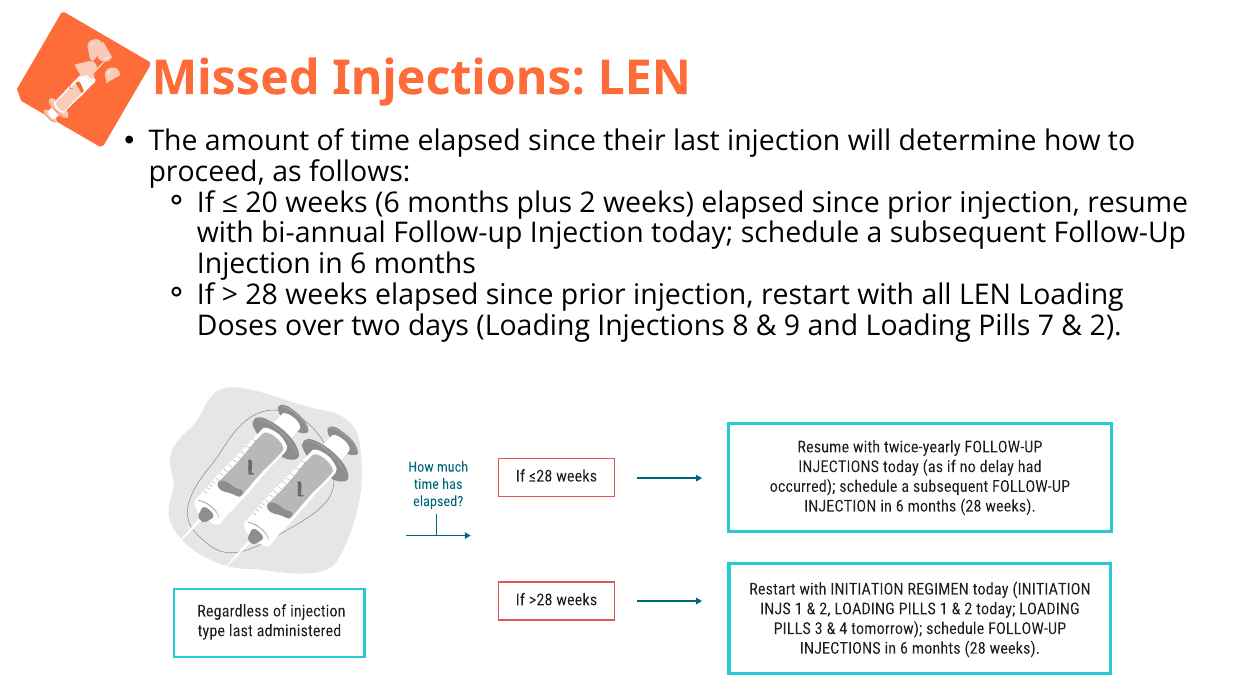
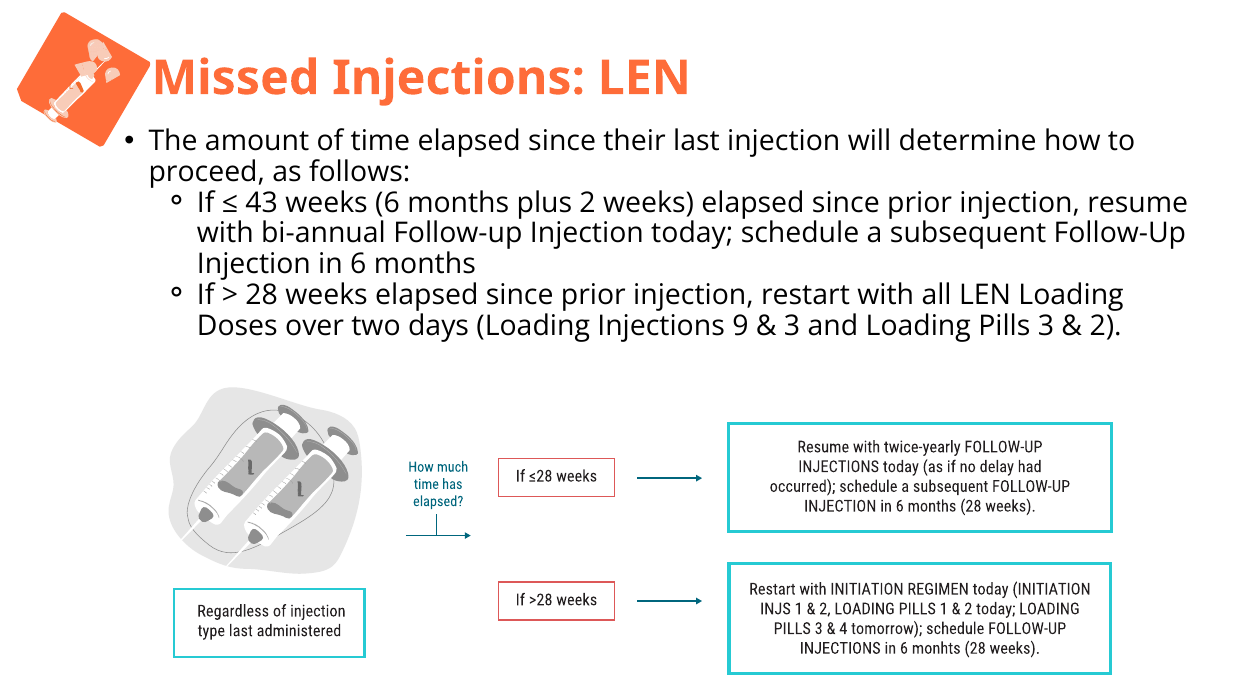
20: 20 -> 43
8: 8 -> 9
9 at (792, 326): 9 -> 3
Pills 7: 7 -> 3
